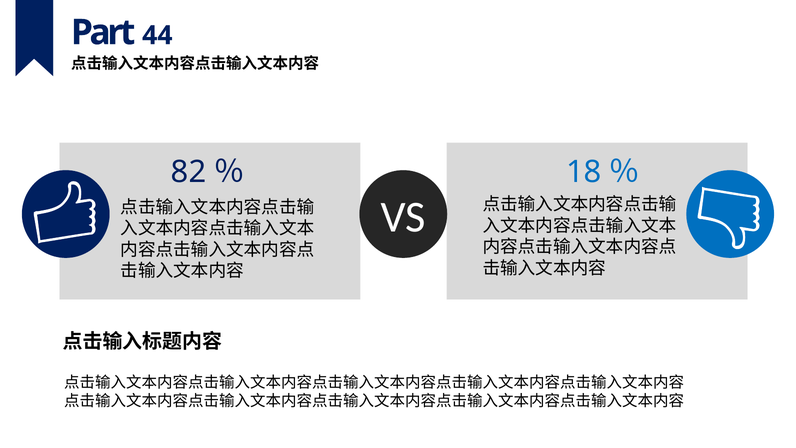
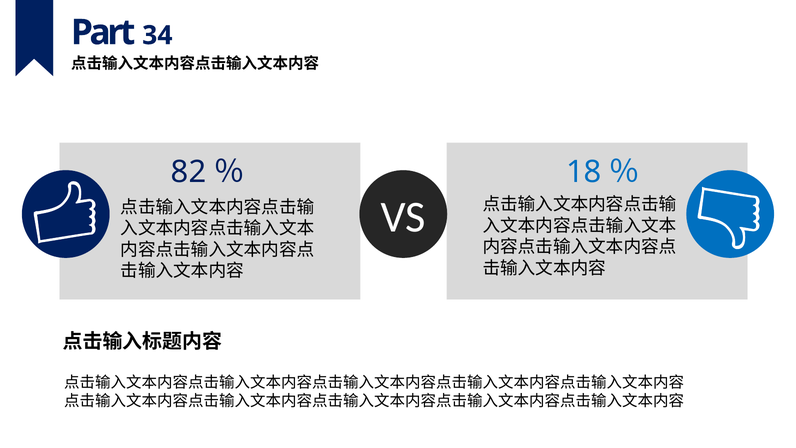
44: 44 -> 34
